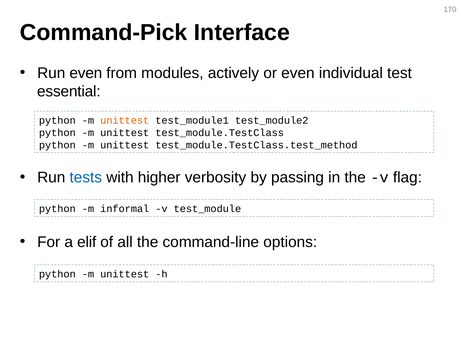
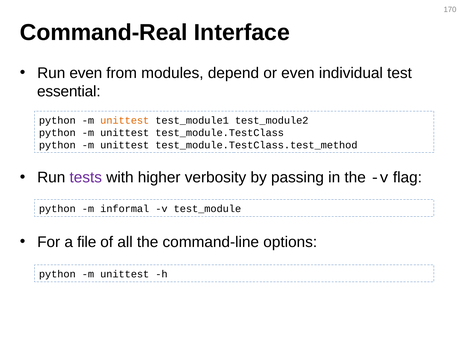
Command-Pick: Command-Pick -> Command-Real
actively: actively -> depend
tests colour: blue -> purple
elif: elif -> file
